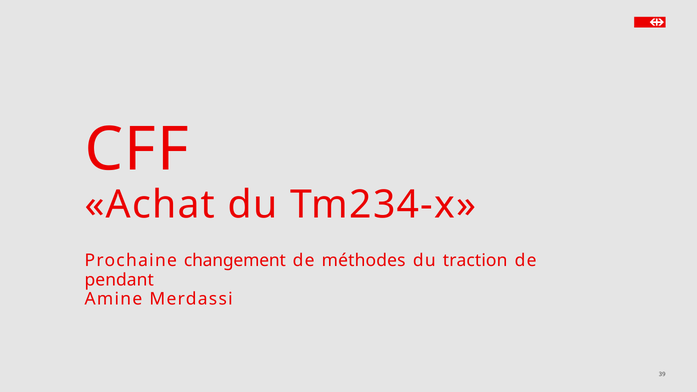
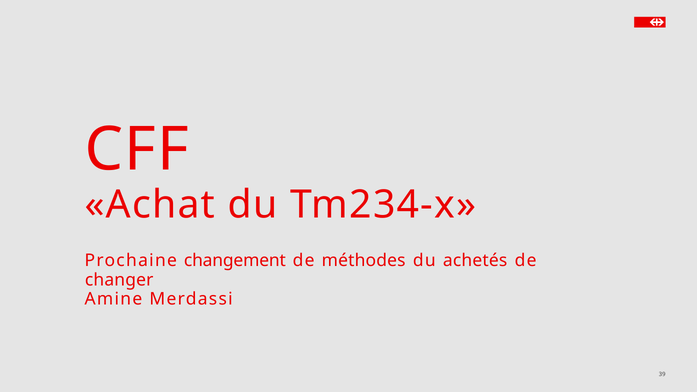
traction: traction -> achetés
pendant: pendant -> changer
